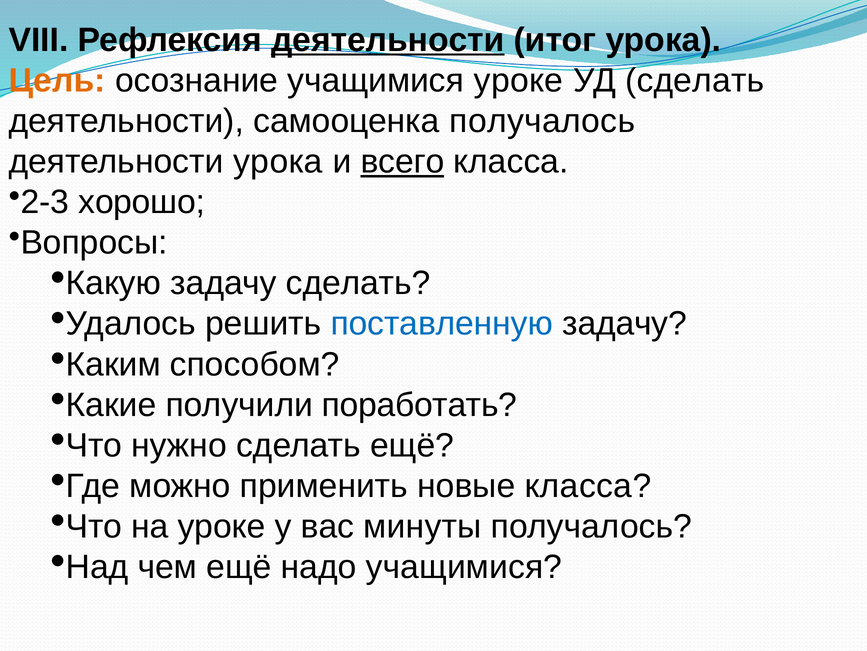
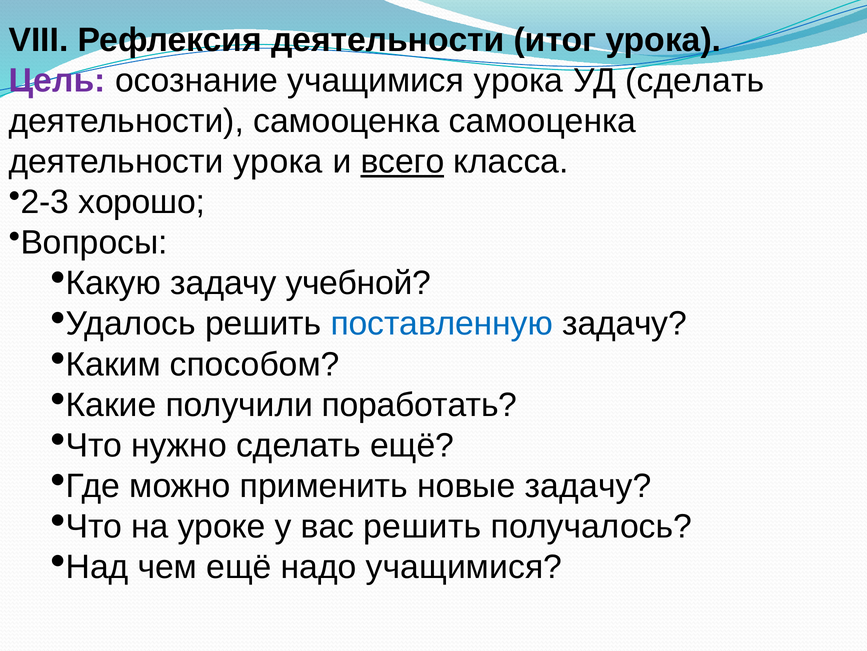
деятельности at (388, 40) underline: present -> none
Цель colour: orange -> purple
учащимися уроке: уроке -> урока
самооценка получалось: получалось -> самооценка
задачу сделать: сделать -> учебной
новые класса: класса -> задачу
вас минуты: минуты -> решить
